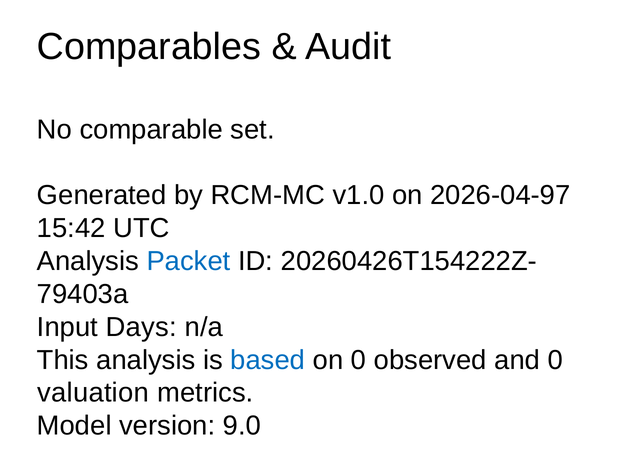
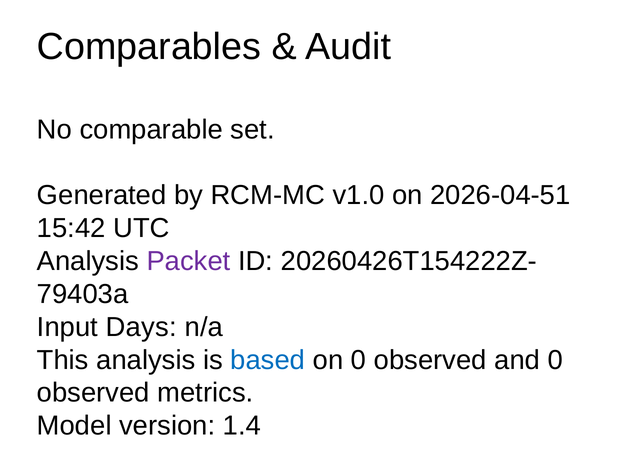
2026-04-97: 2026-04-97 -> 2026-04-51
Packet colour: blue -> purple
valuation at (93, 393): valuation -> observed
9.0: 9.0 -> 1.4
